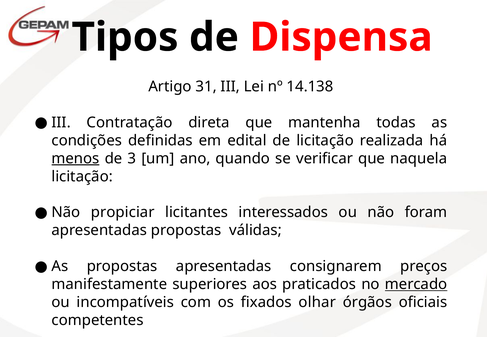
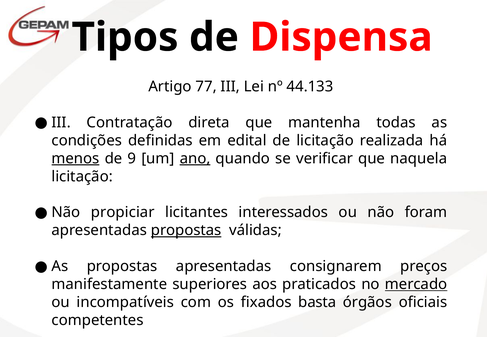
31: 31 -> 77
14.138: 14.138 -> 44.133
3: 3 -> 9
ano underline: none -> present
propostas at (186, 230) underline: none -> present
olhar: olhar -> basta
